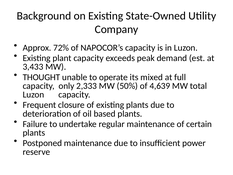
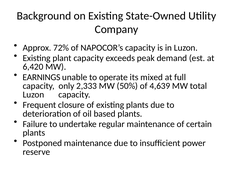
3,433: 3,433 -> 6,420
THOUGHT: THOUGHT -> EARNINGS
